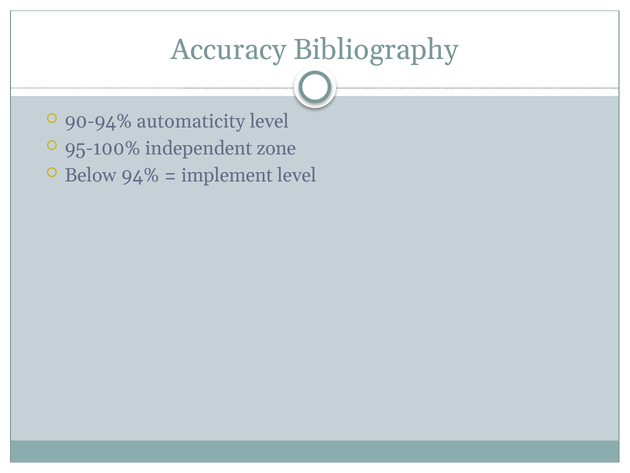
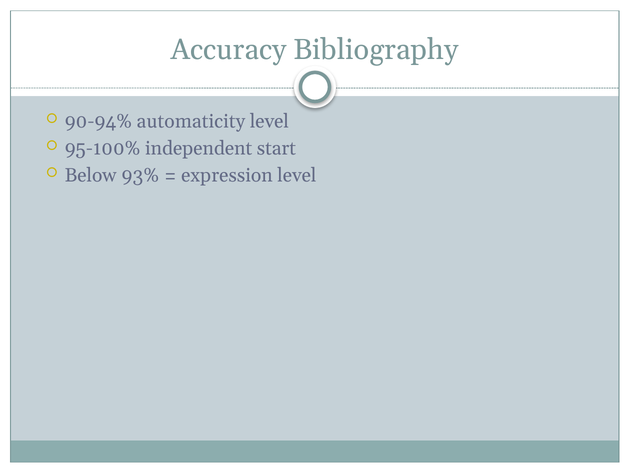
zone: zone -> start
94%: 94% -> 93%
implement: implement -> expression
